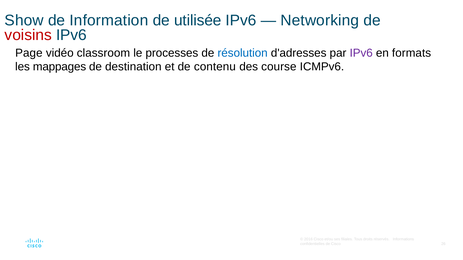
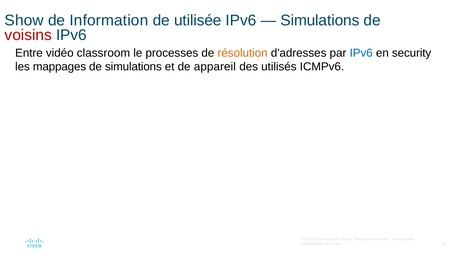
Networking at (320, 20): Networking -> Simulations
Page: Page -> Entre
résolution colour: blue -> orange
IPv6 at (361, 53) colour: purple -> blue
formats: formats -> security
de destination: destination -> simulations
contenu: contenu -> appareil
course: course -> utilisés
